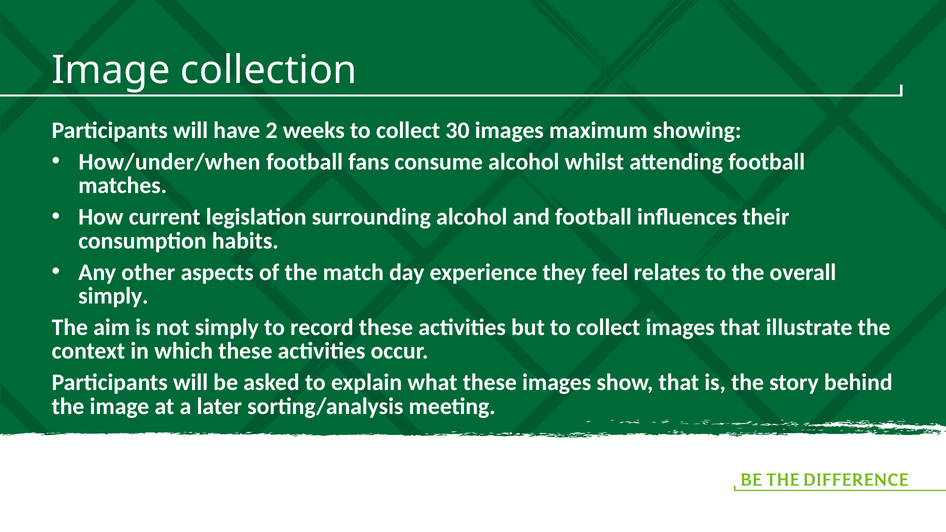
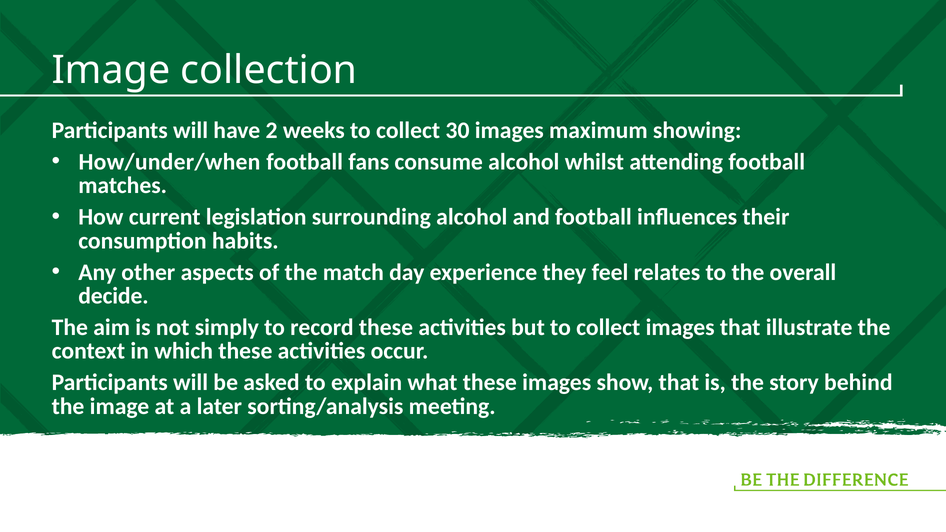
simply at (113, 296): simply -> decide
